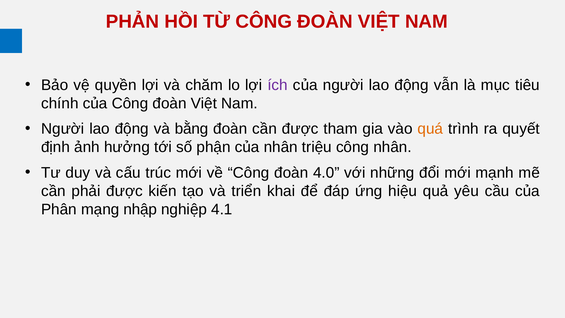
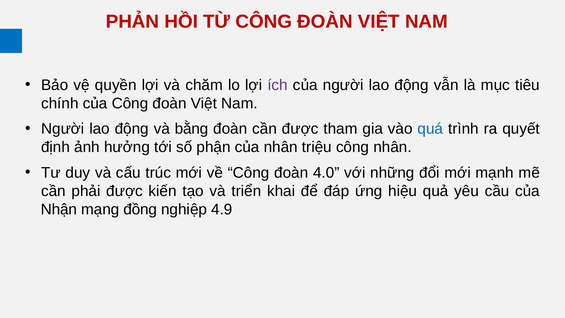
quá colour: orange -> blue
Phân: Phân -> Nhận
nhập: nhập -> đồng
4.1: 4.1 -> 4.9
